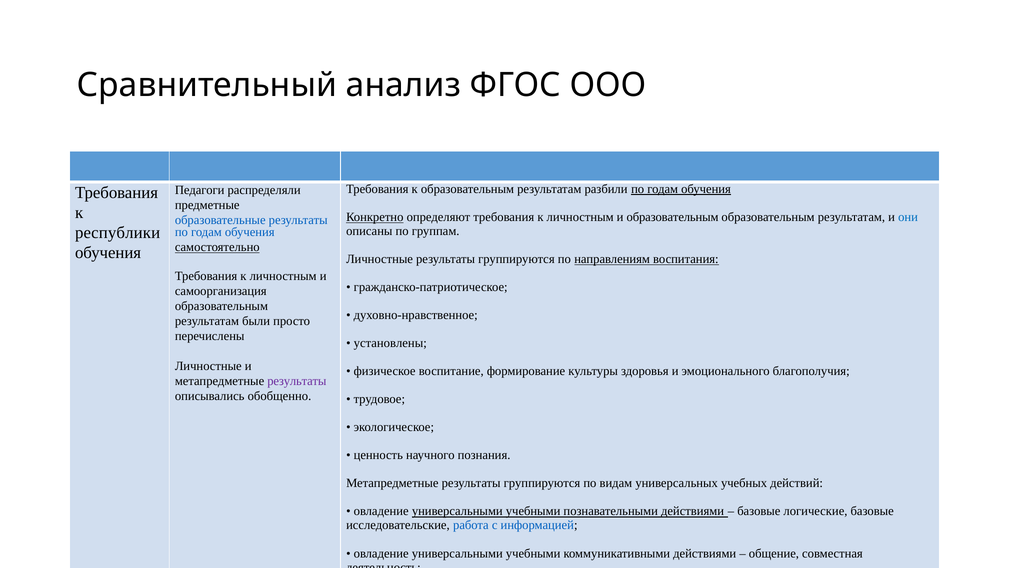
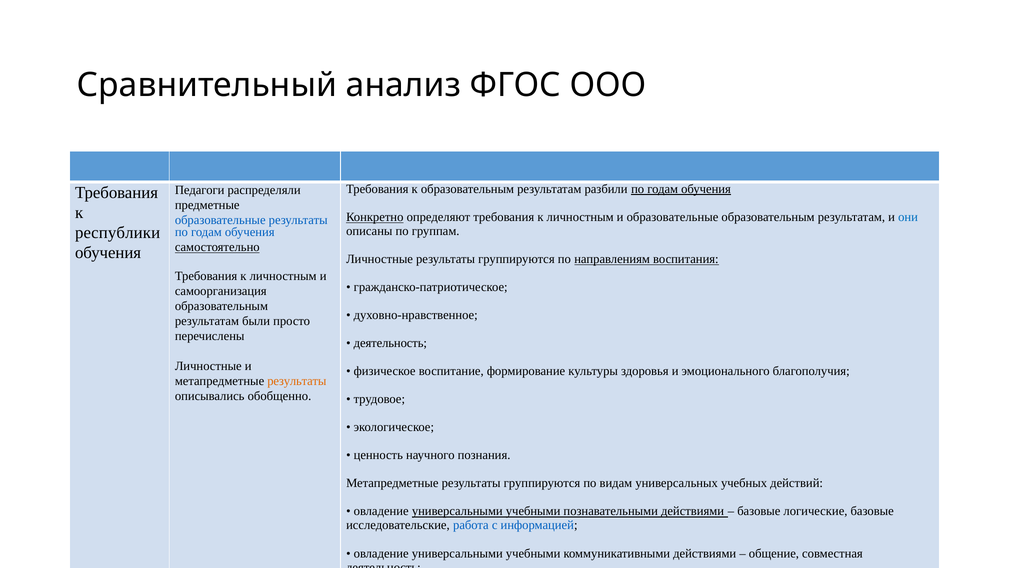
и образовательным: образовательным -> образовательные
установлены at (390, 343): установлены -> деятельность
результаты at (297, 381) colour: purple -> orange
